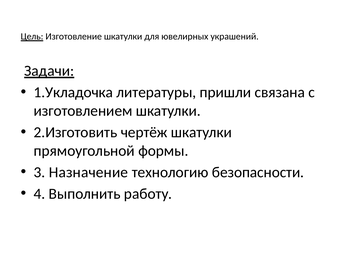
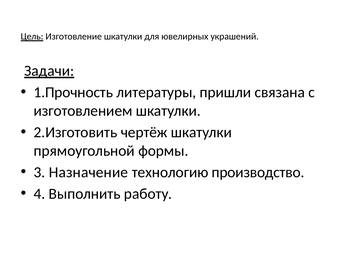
1.Укладочка: 1.Укладочка -> 1.Прочность
безопасности: безопасности -> производство
